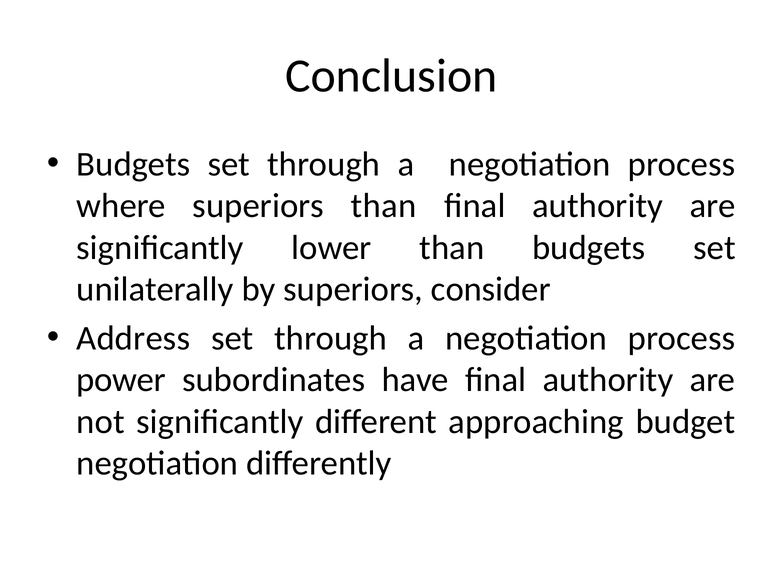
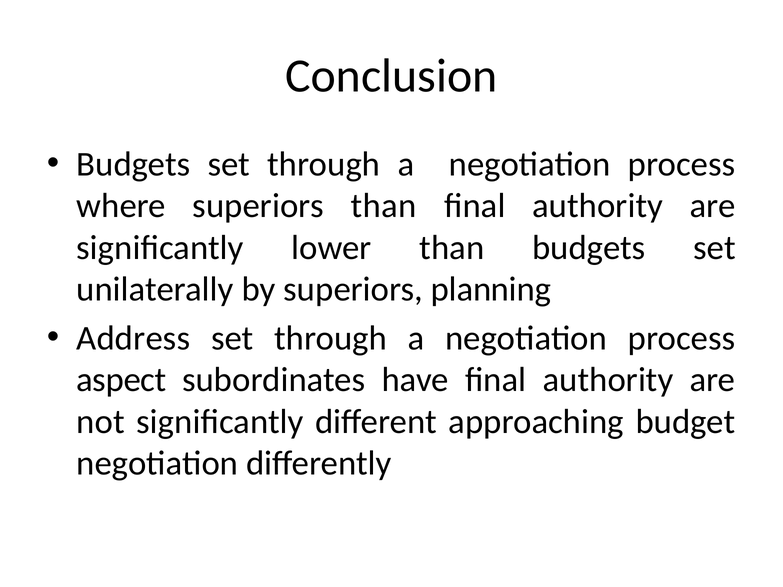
consider: consider -> planning
power: power -> aspect
